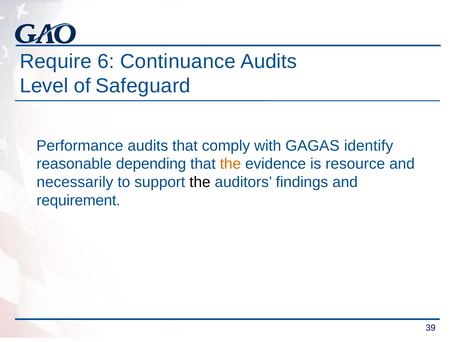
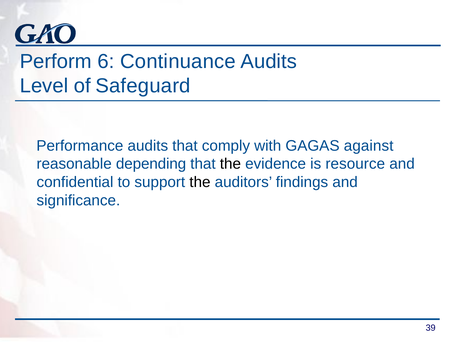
Require: Require -> Perform
identify: identify -> against
the at (230, 164) colour: orange -> black
necessarily: necessarily -> confidential
requirement: requirement -> significance
